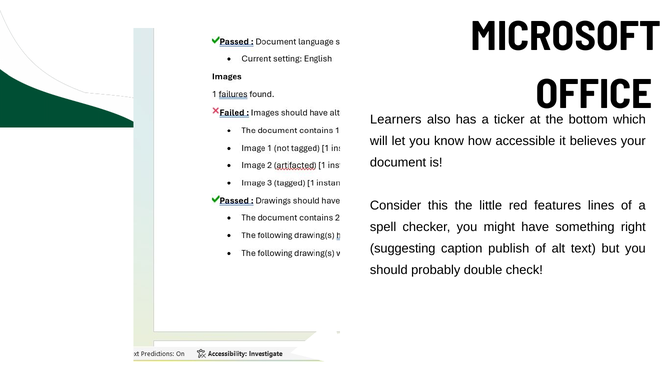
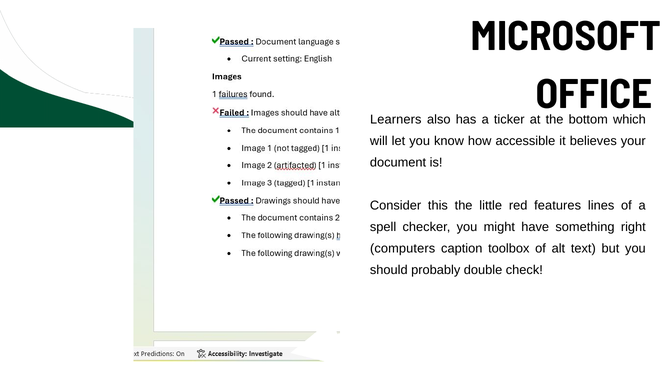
suggesting: suggesting -> computers
publish: publish -> toolbox
